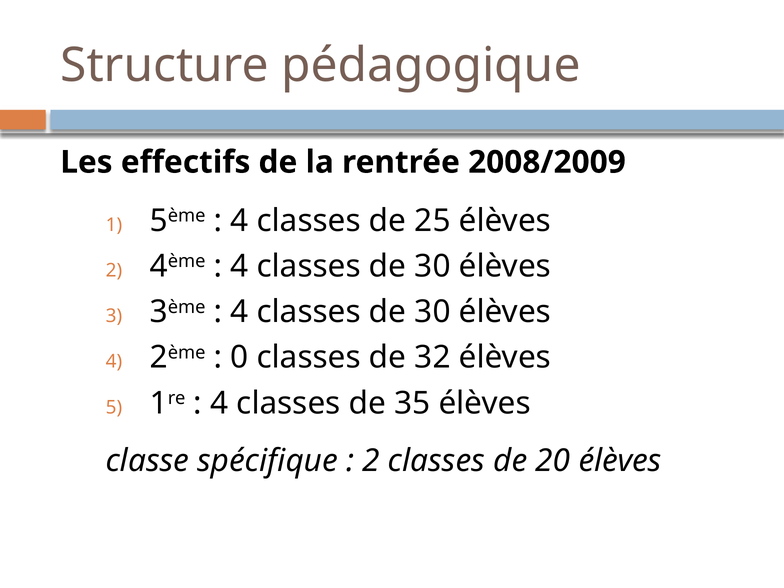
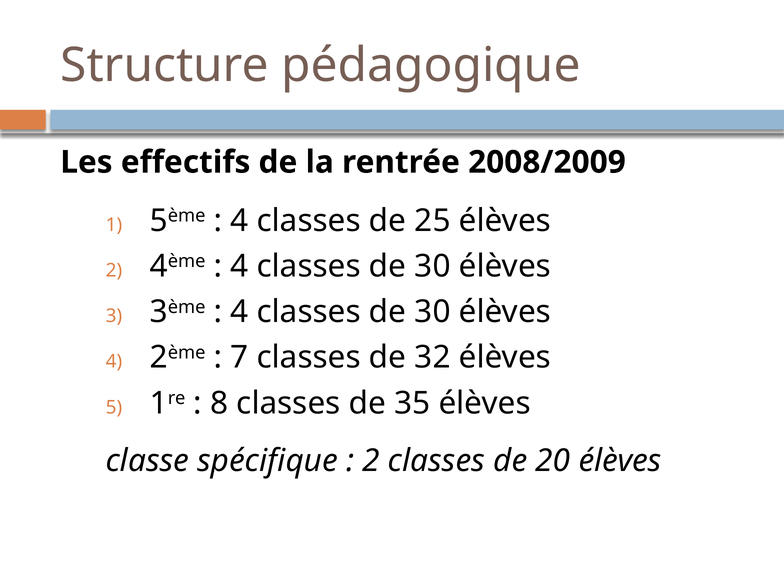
0: 0 -> 7
4 at (219, 403): 4 -> 8
